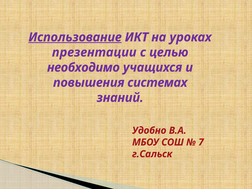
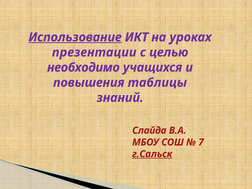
системах: системах -> таблицы
Удобно: Удобно -> Слайда
г.Сальск underline: none -> present
